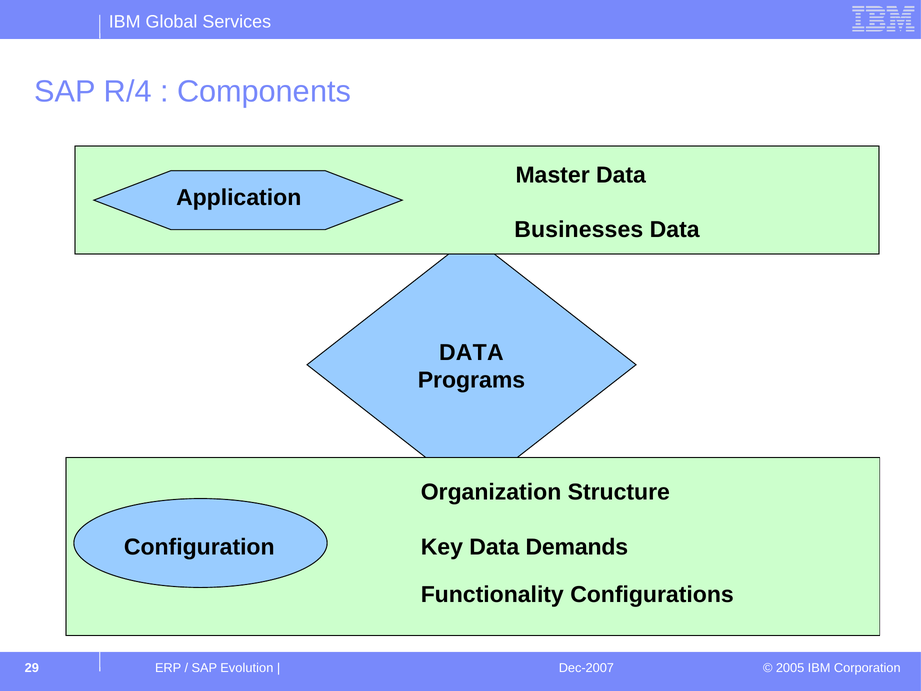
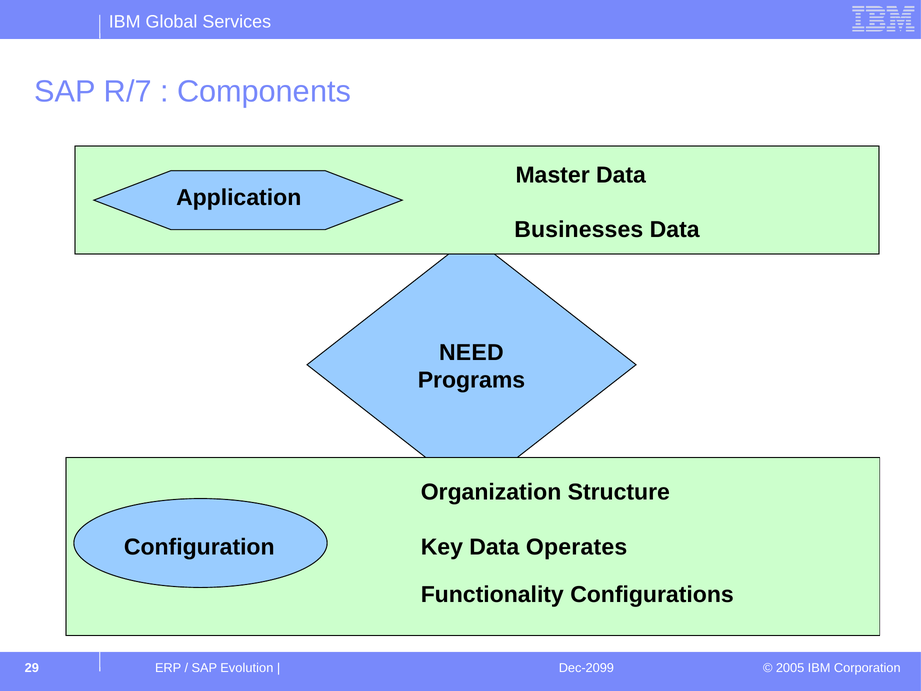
R/4: R/4 -> R/7
DATA at (471, 352): DATA -> NEED
Demands: Demands -> Operates
Dec-2007: Dec-2007 -> Dec-2099
